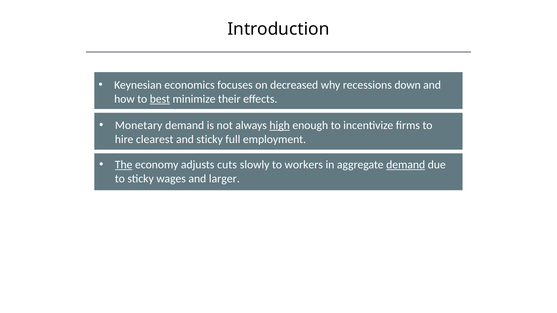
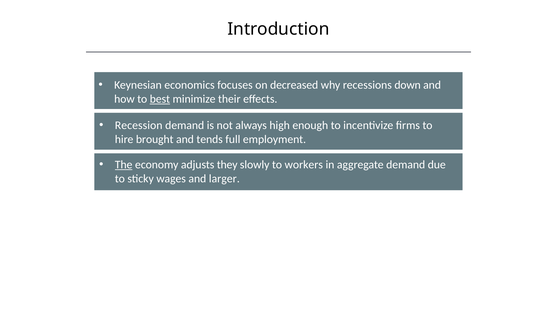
Monetary: Monetary -> Recession
high underline: present -> none
clearest: clearest -> brought
and sticky: sticky -> tends
cuts: cuts -> they
demand at (406, 165) underline: present -> none
